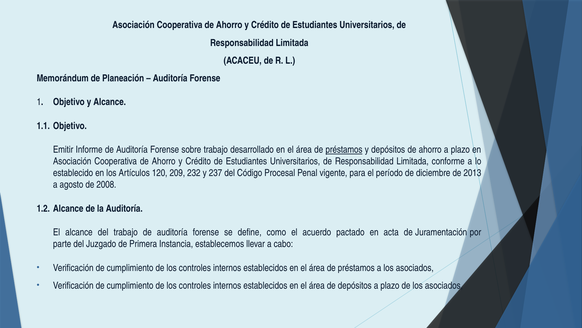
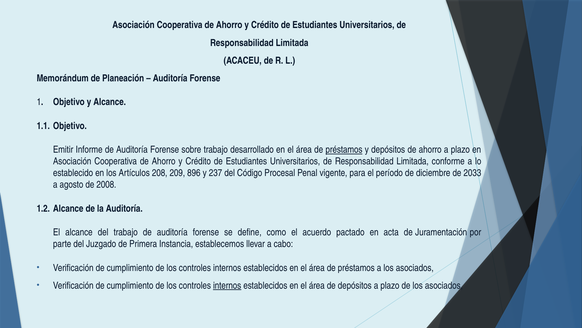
120: 120 -> 208
232: 232 -> 896
2013: 2013 -> 2033
internos at (227, 285) underline: none -> present
